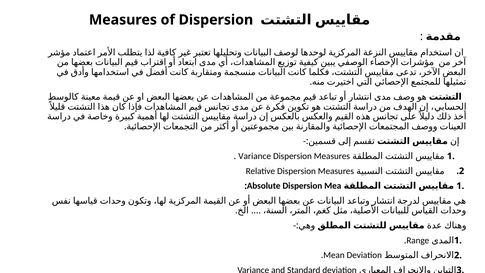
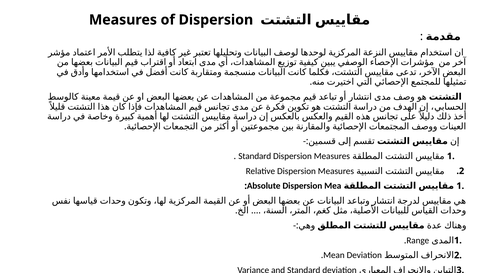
Variance at (255, 156): Variance -> Standard
